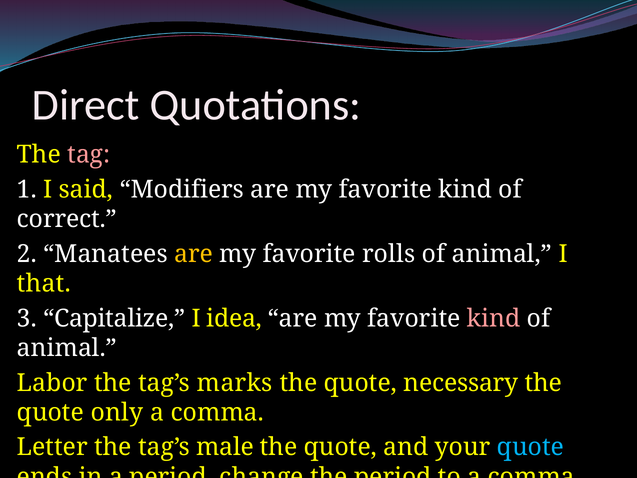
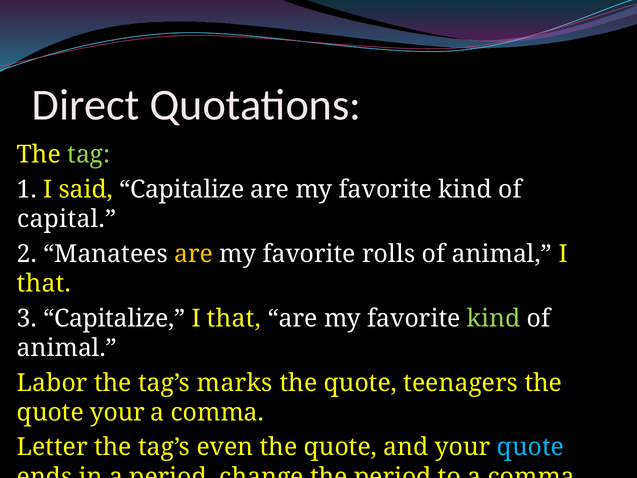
tag colour: pink -> light green
said Modifiers: Modifiers -> Capitalize
correct: correct -> capital
idea at (234, 318): idea -> that
kind at (494, 318) colour: pink -> light green
necessary: necessary -> teenagers
quote only: only -> your
male: male -> even
